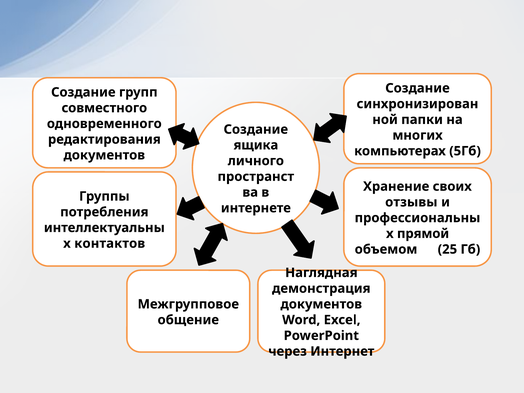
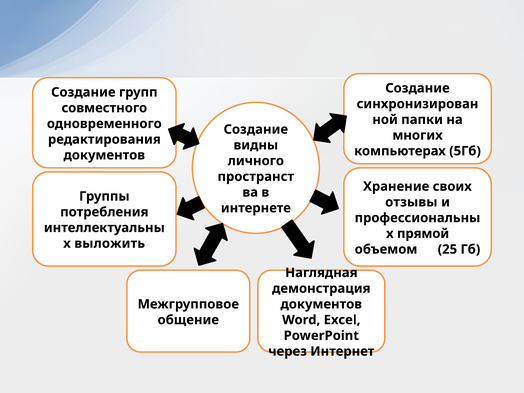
ящика: ящика -> видны
контактов: контактов -> выложить
